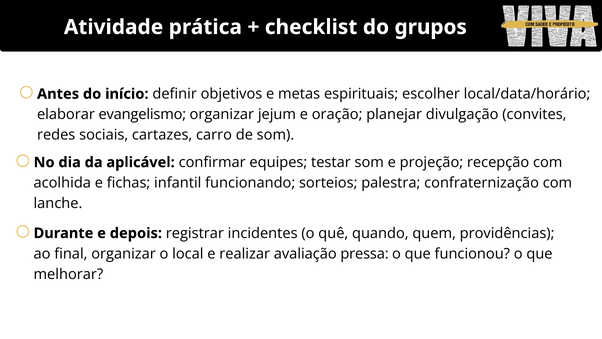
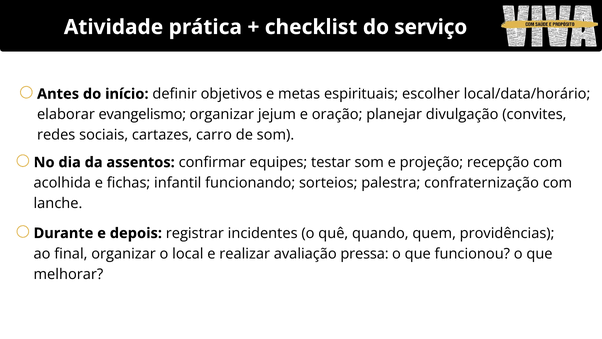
grupos: grupos -> serviço
aplicável: aplicável -> assentos
